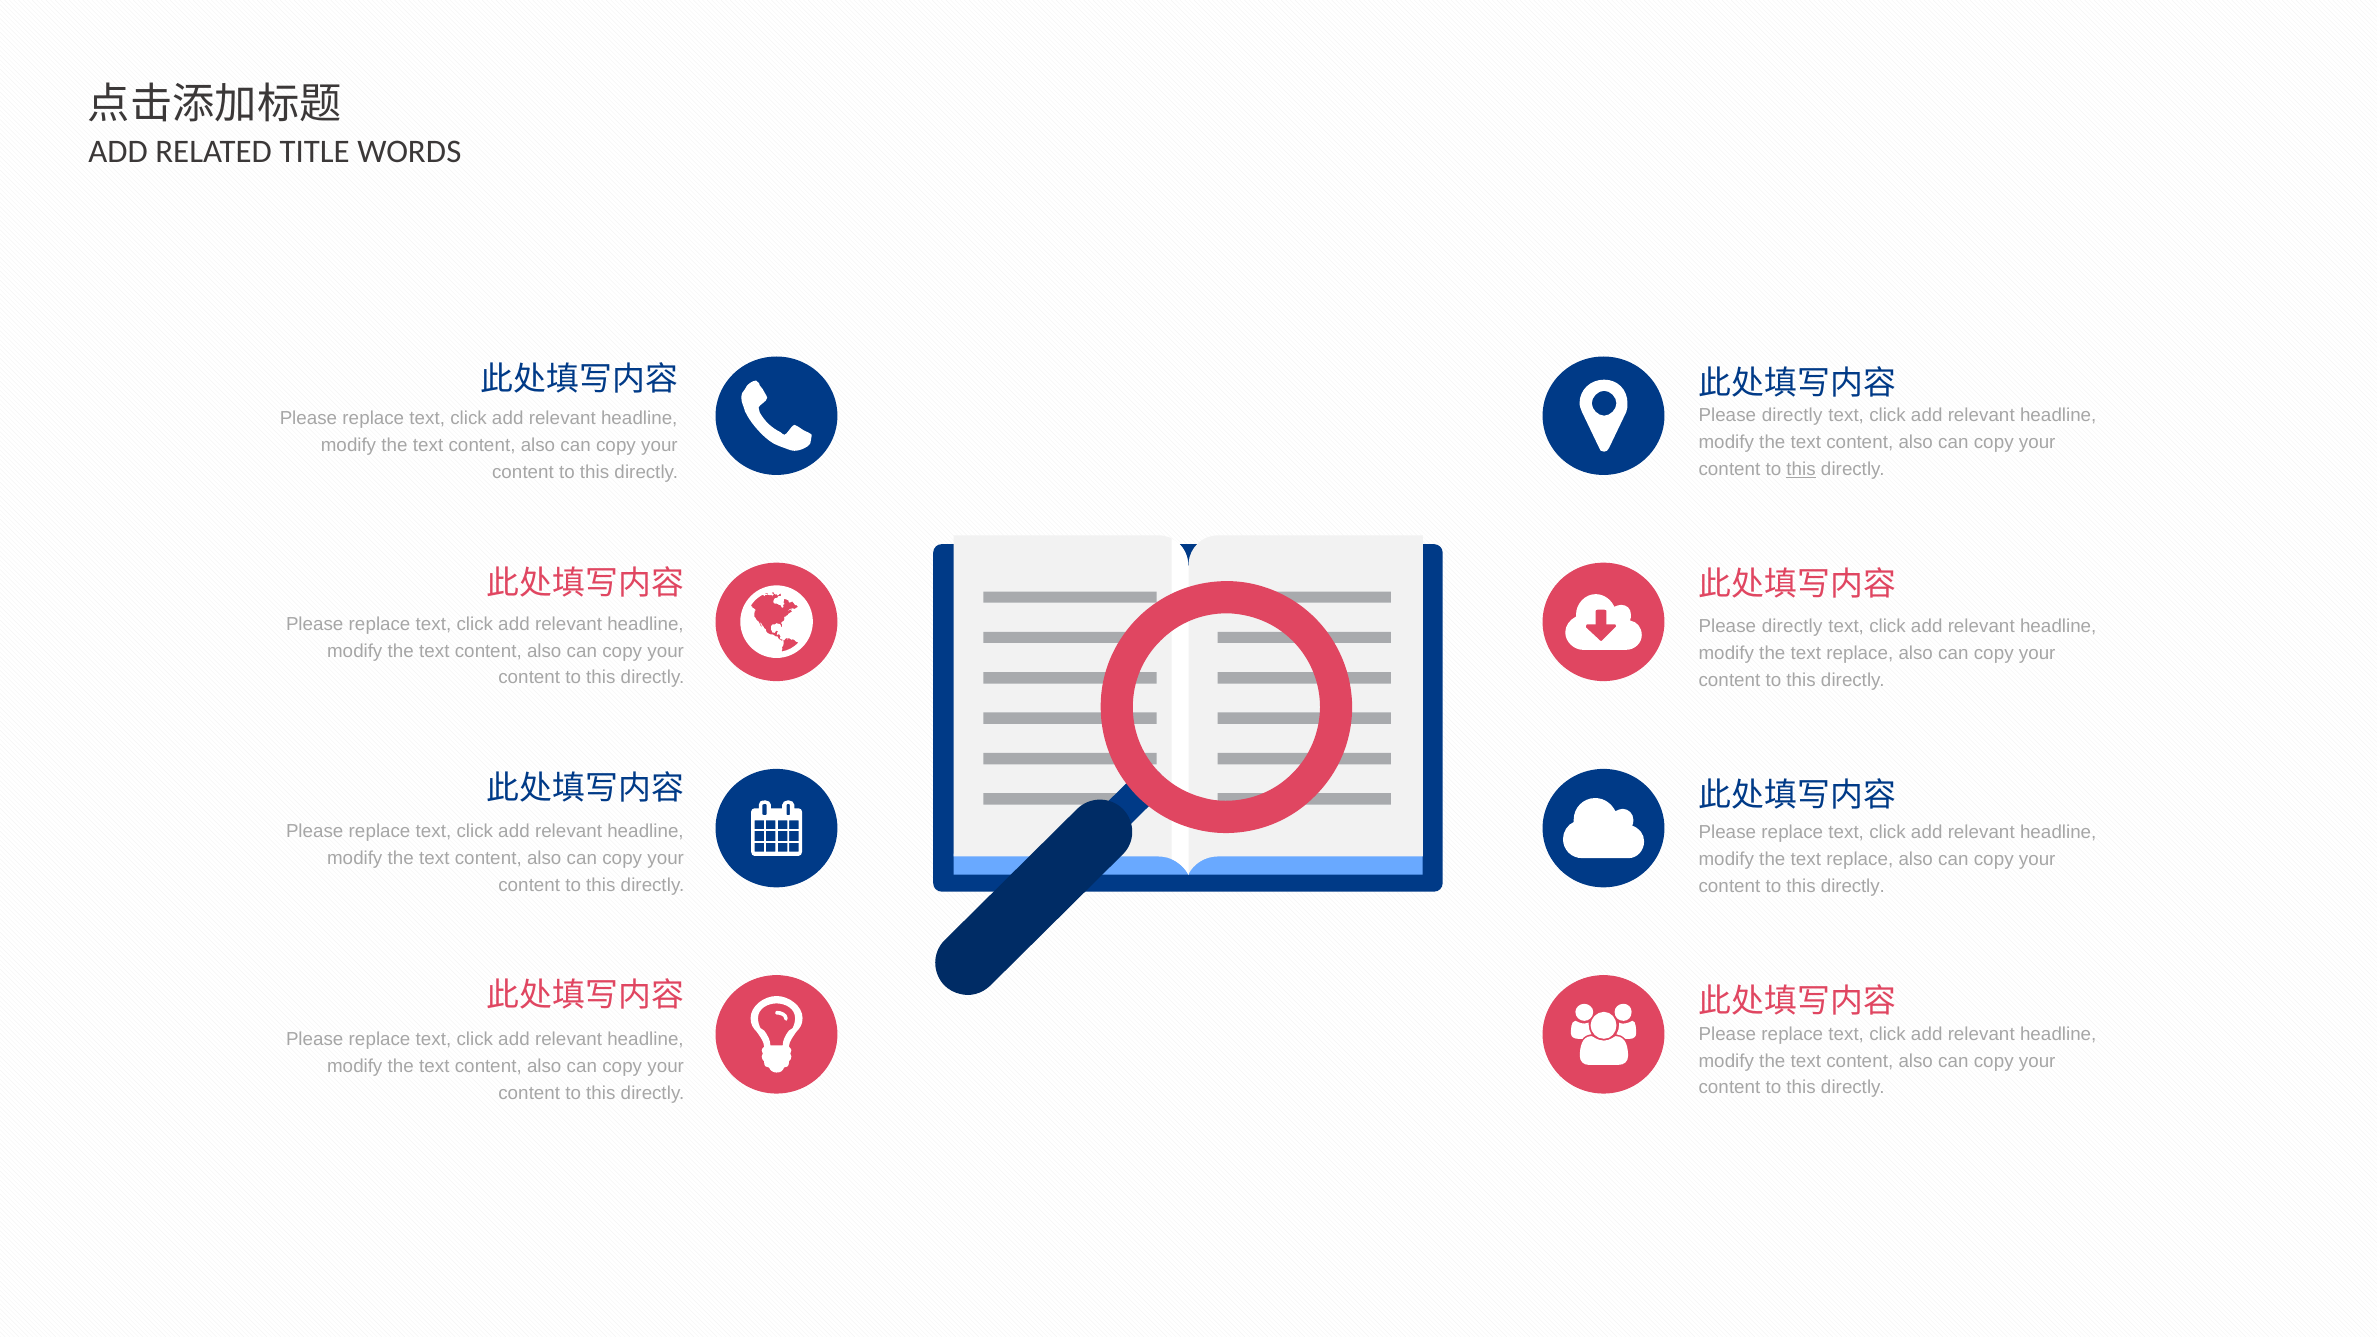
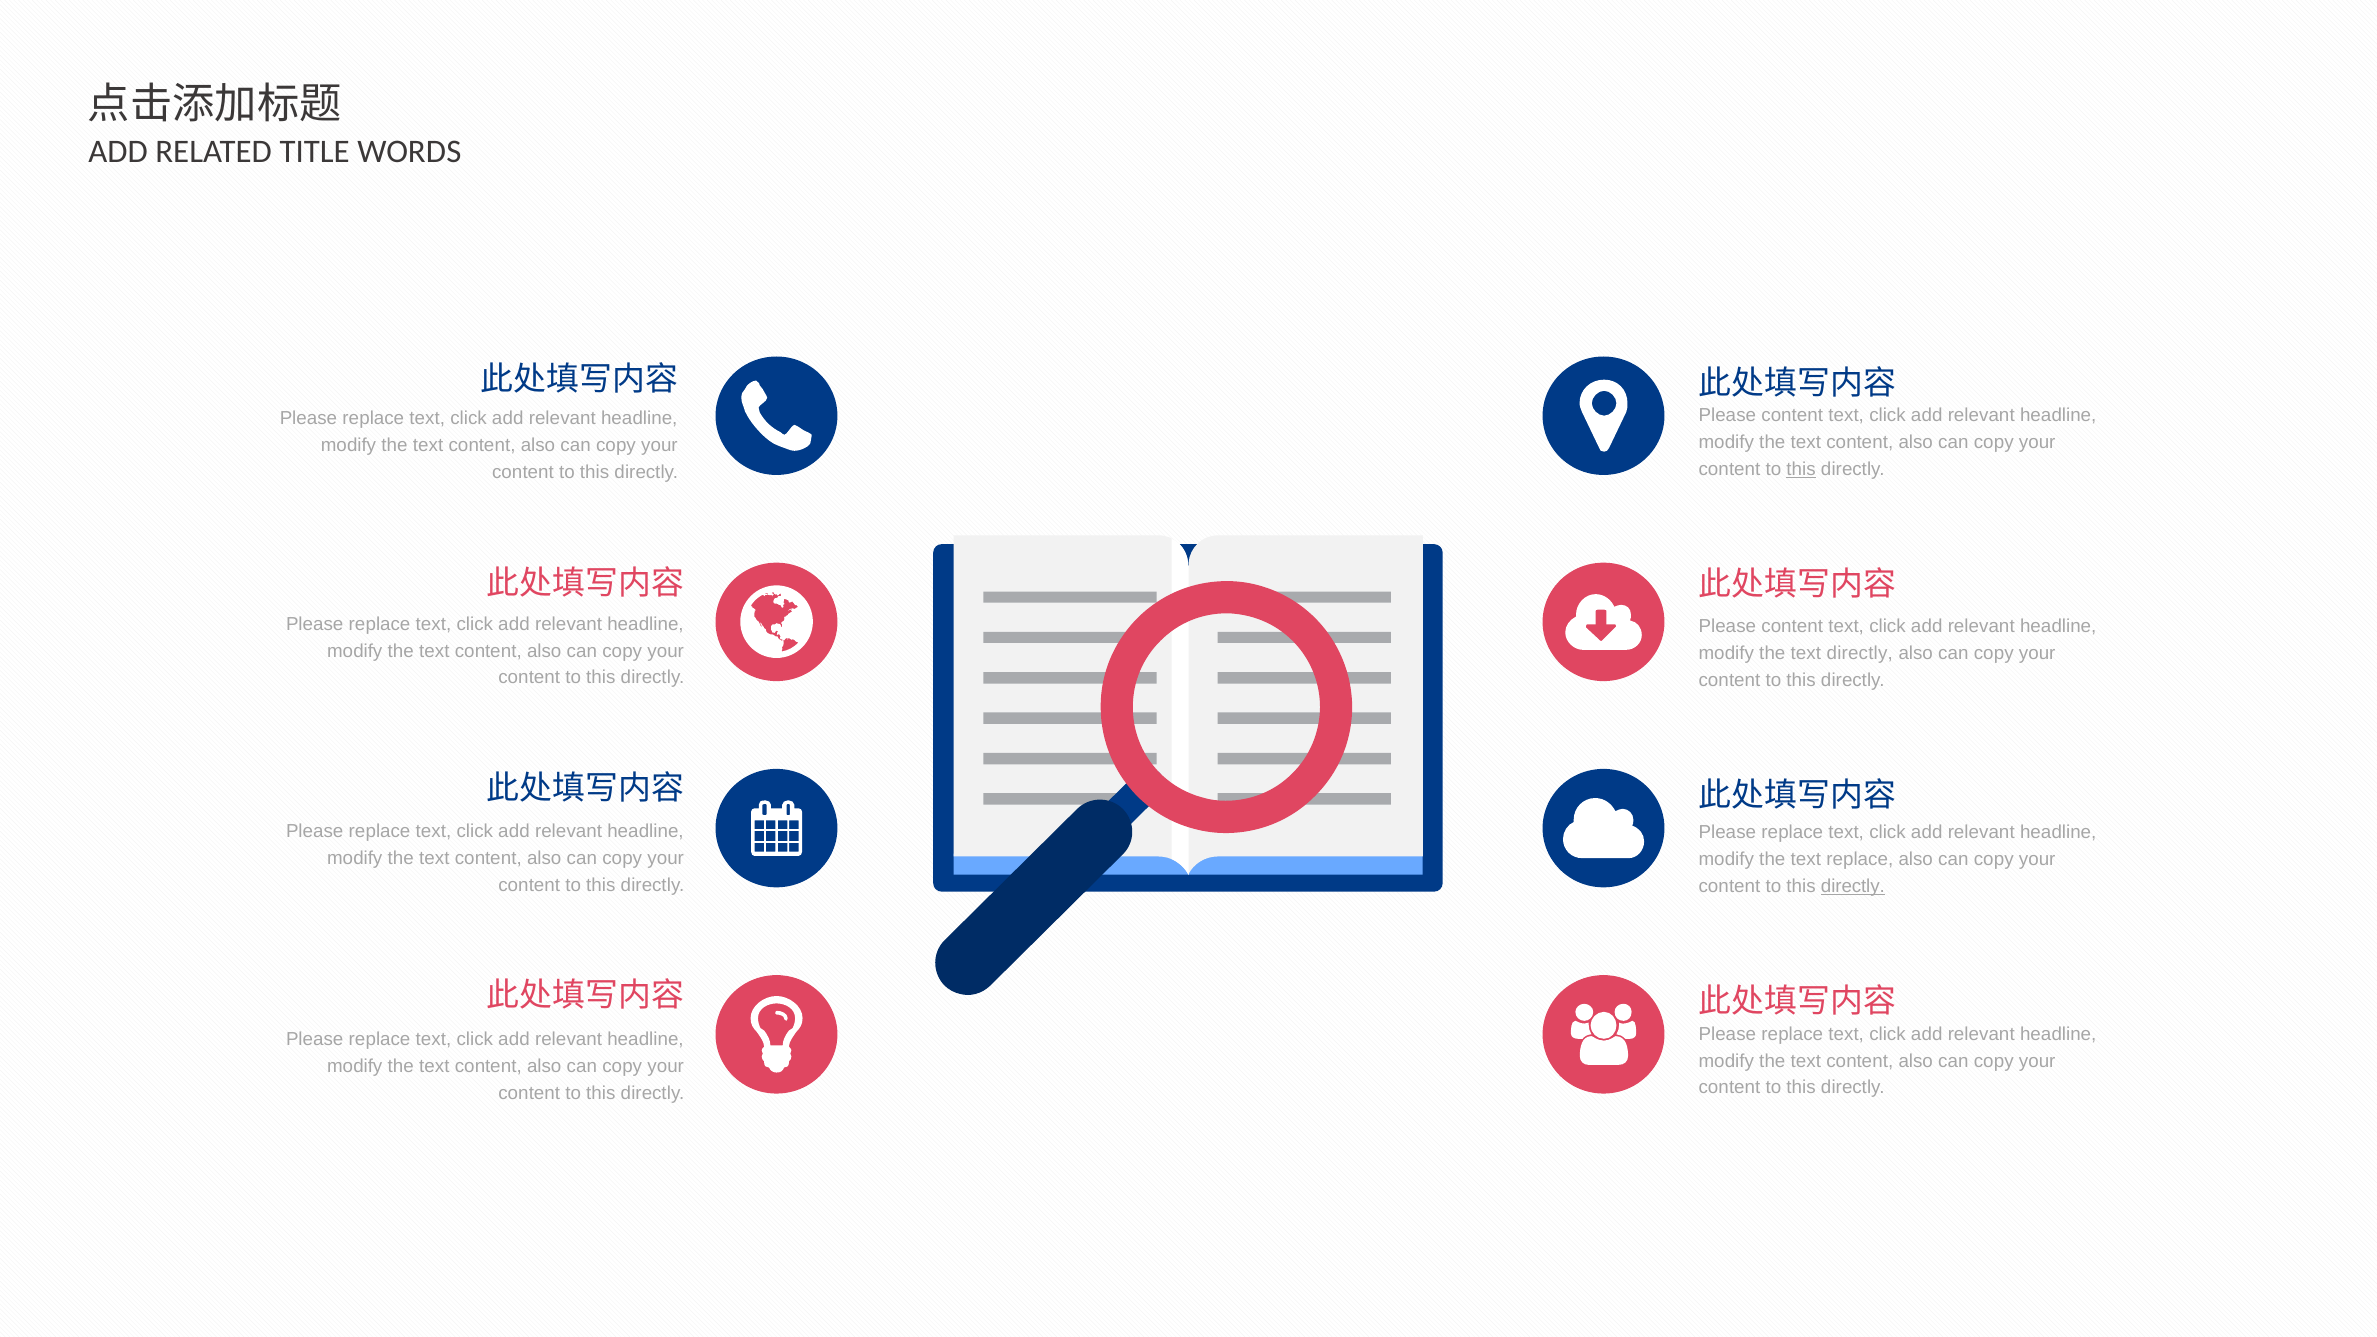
directly at (1792, 415): directly -> content
directly at (1792, 626): directly -> content
replace at (1860, 653): replace -> directly
directly at (1853, 887) underline: none -> present
